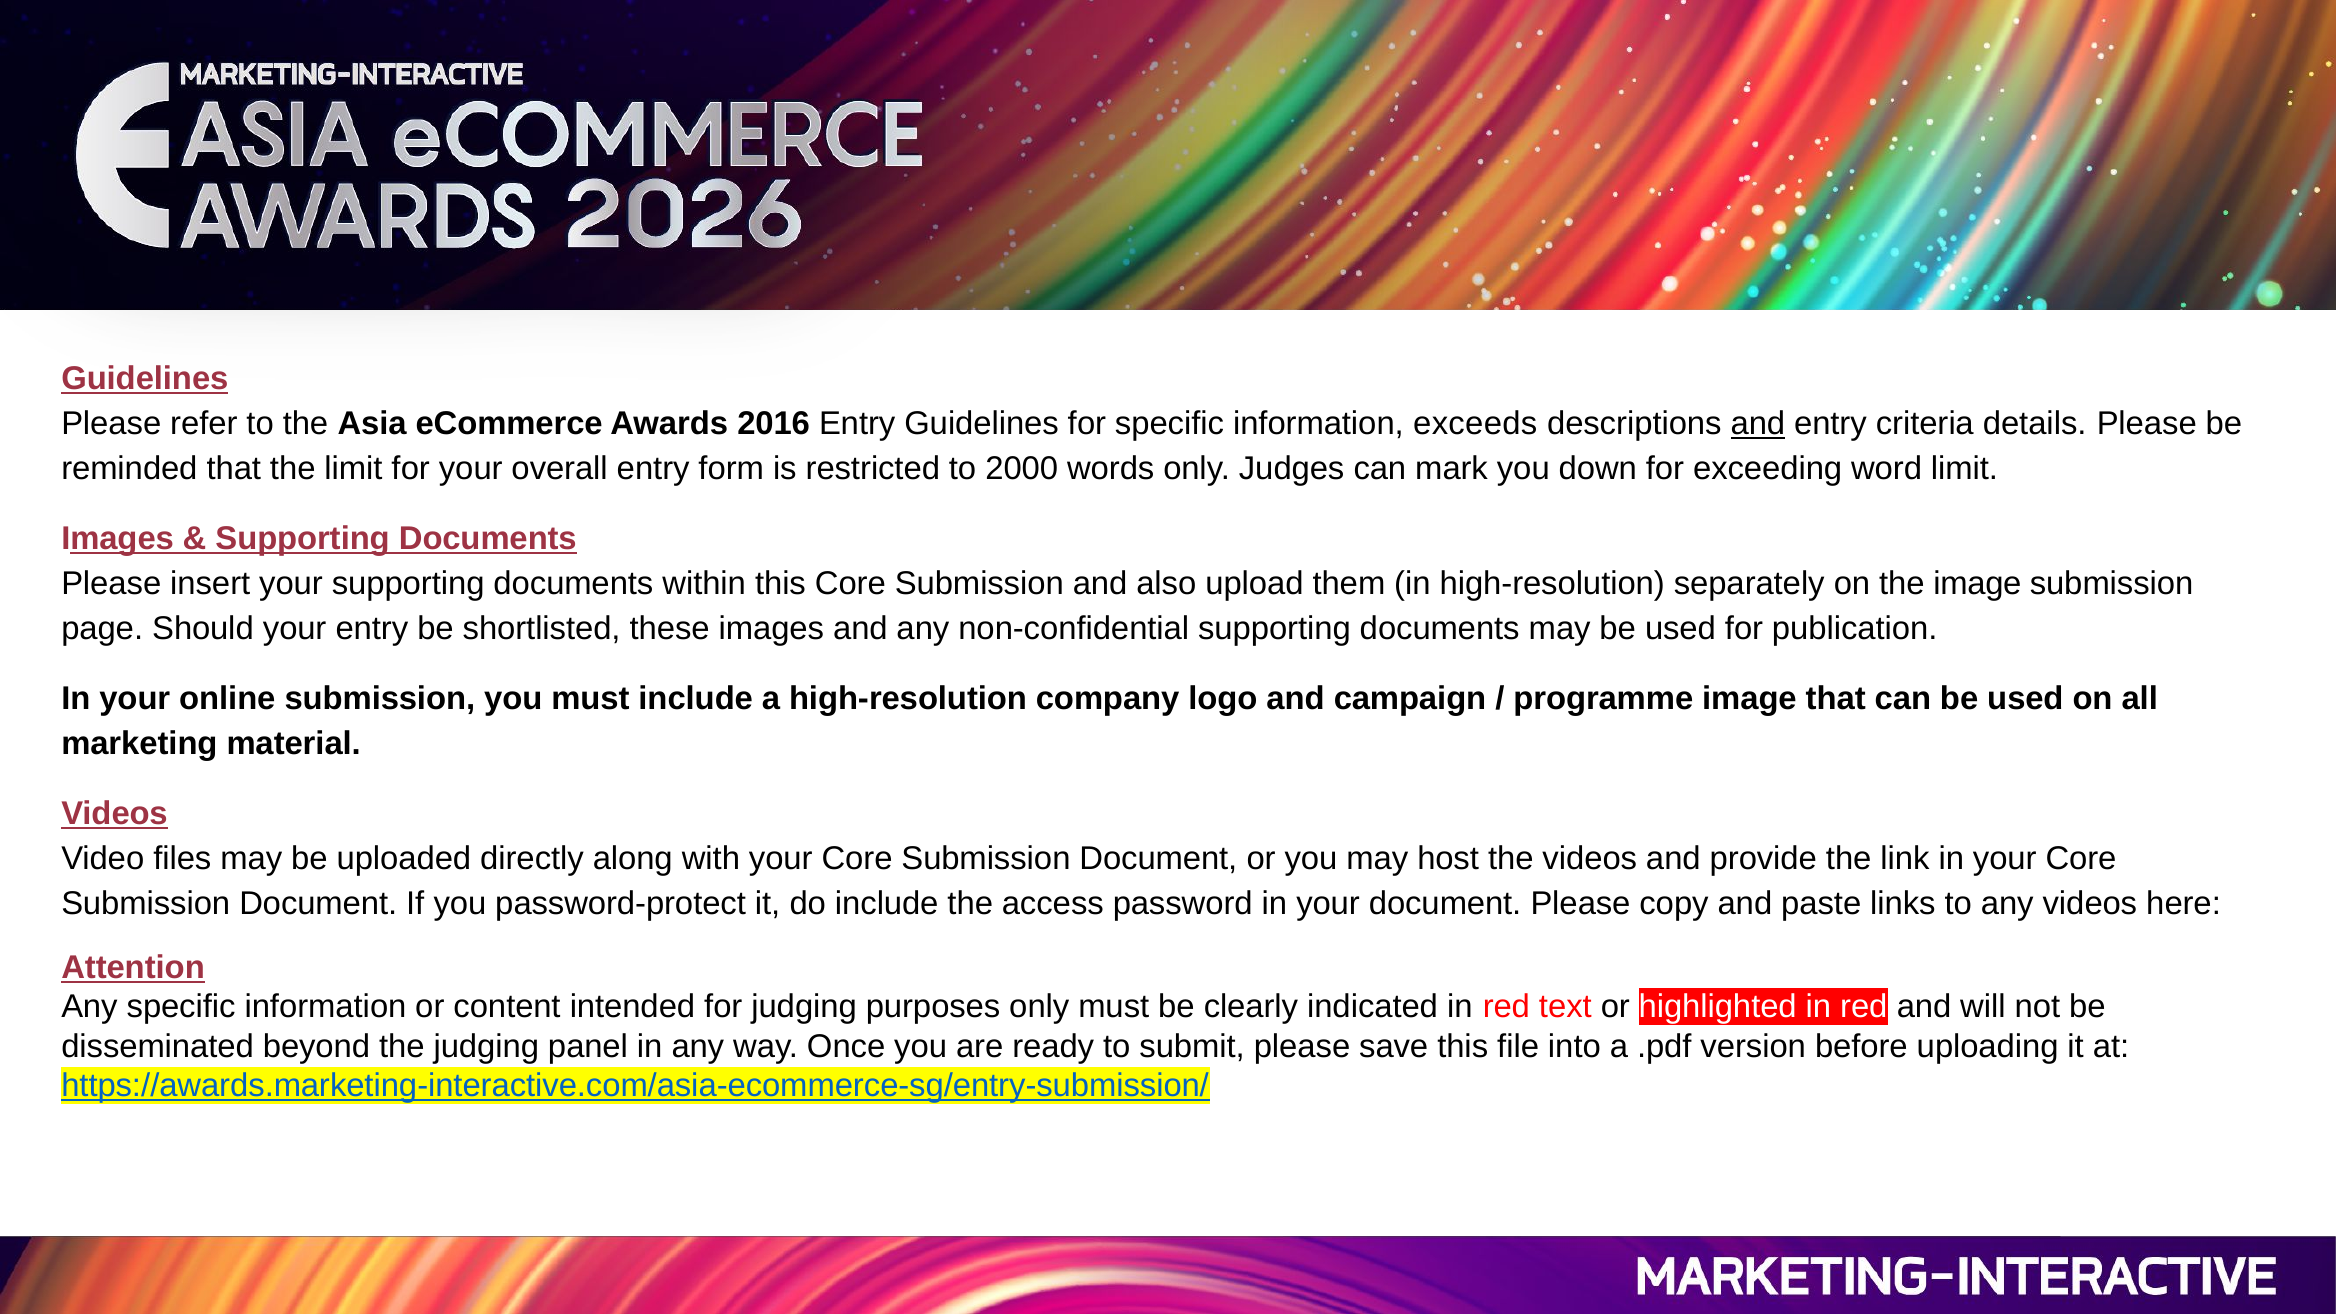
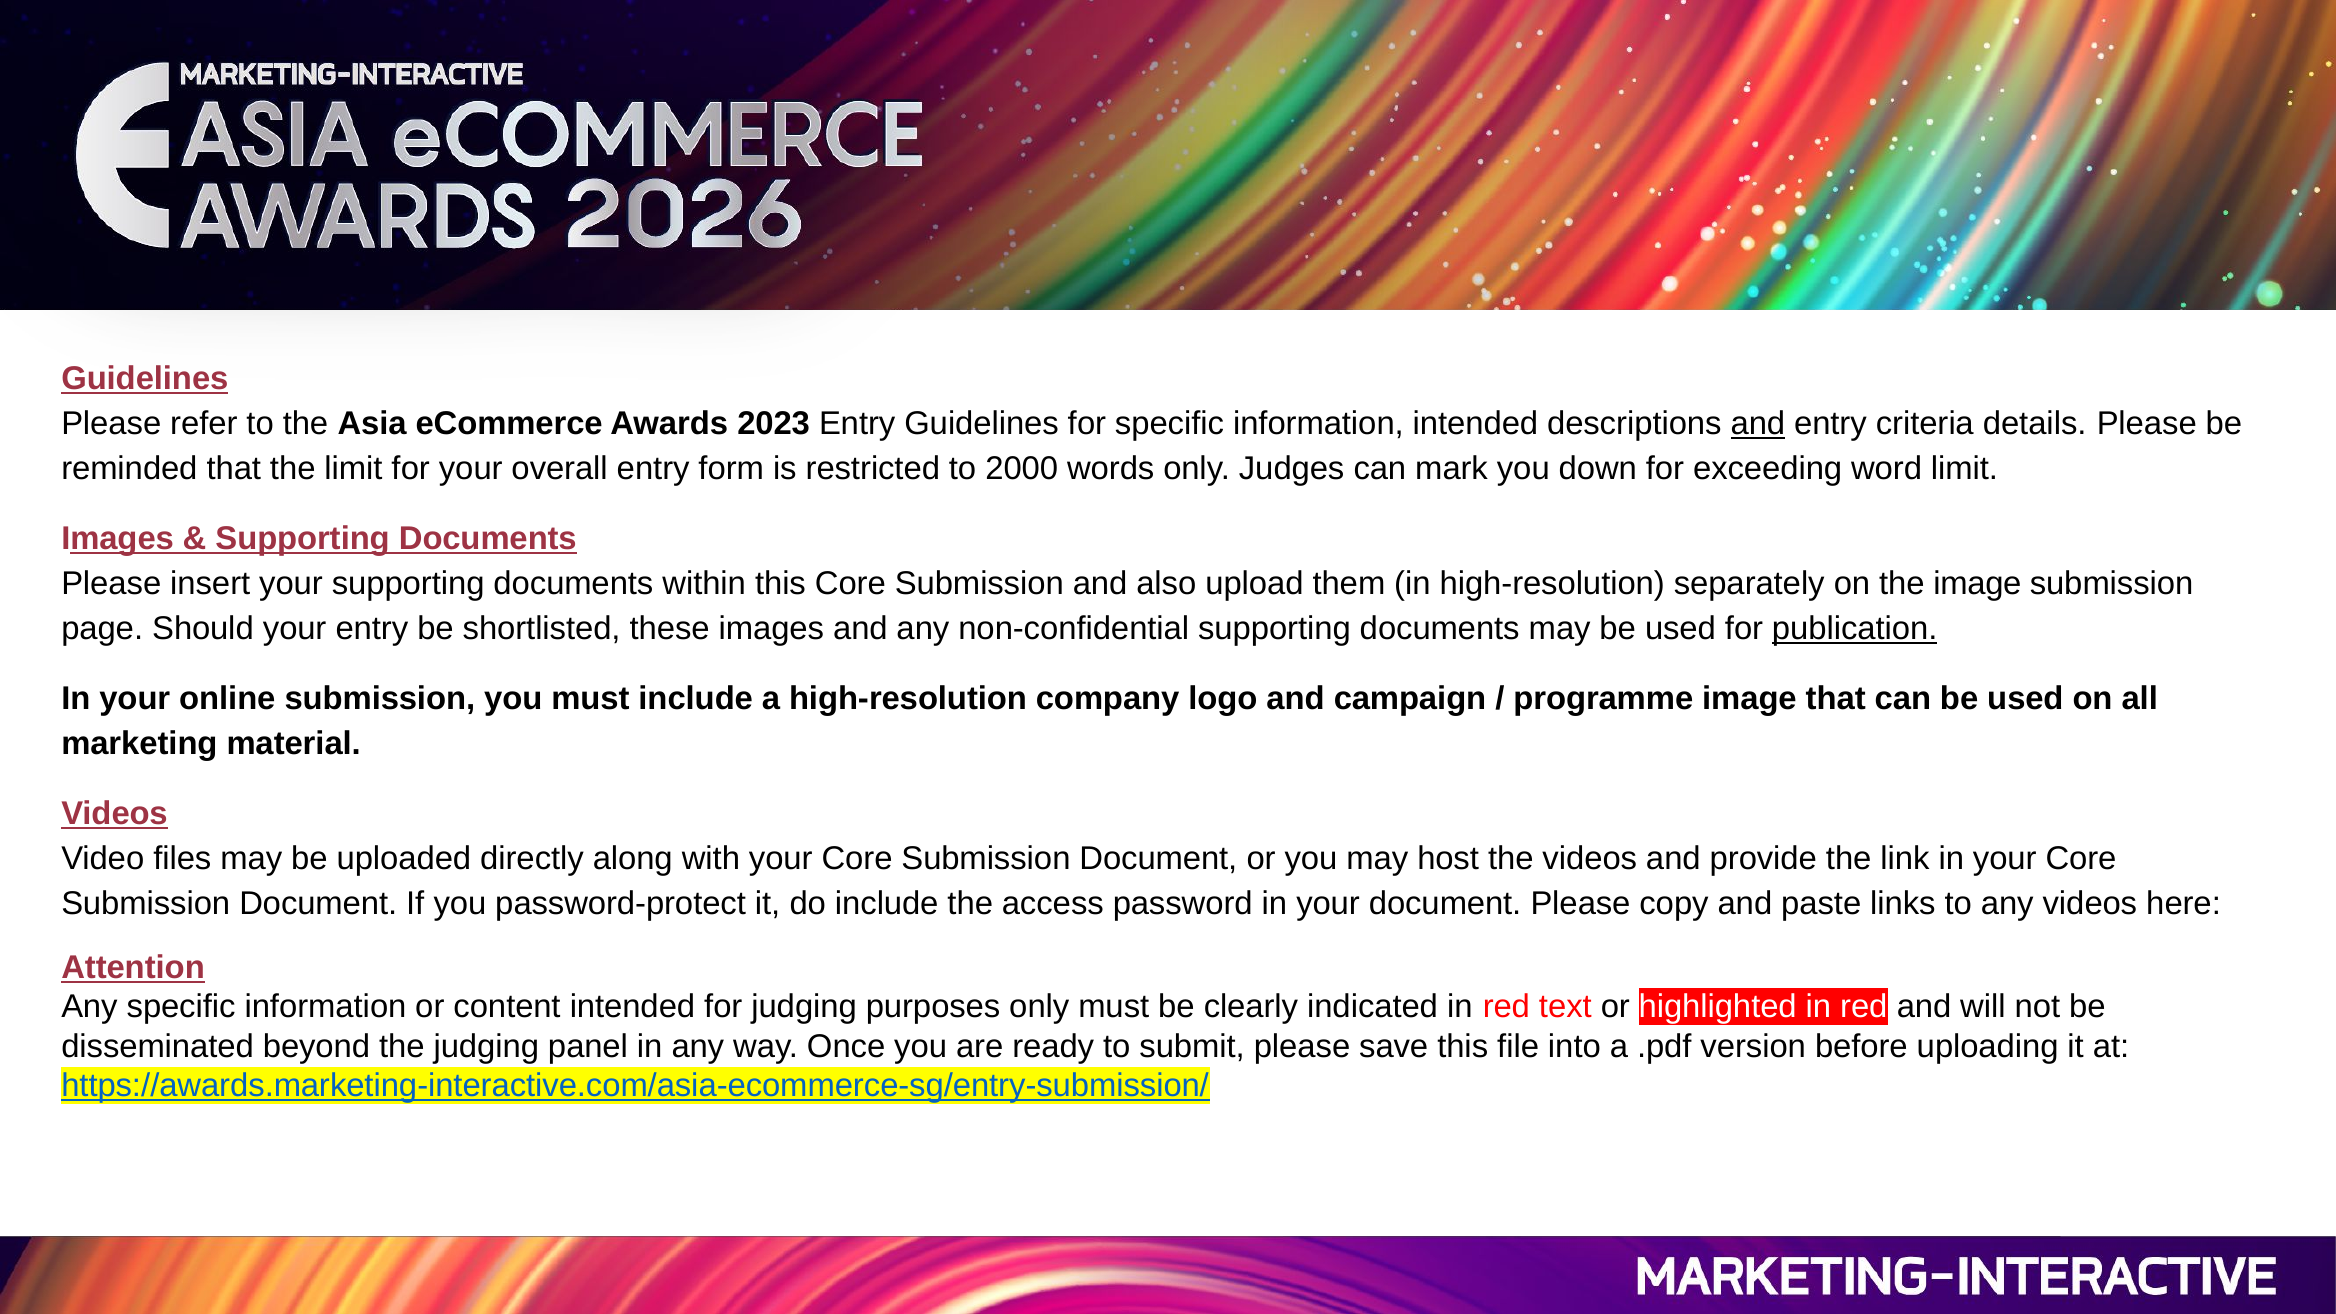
2016: 2016 -> 2023
information exceeds: exceeds -> intended
publication underline: none -> present
